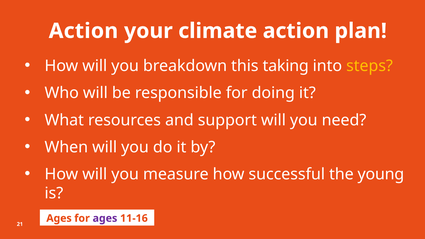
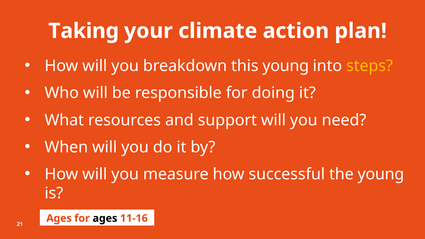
Action at (83, 31): Action -> Taking
this taking: taking -> young
ages at (105, 218) colour: purple -> black
